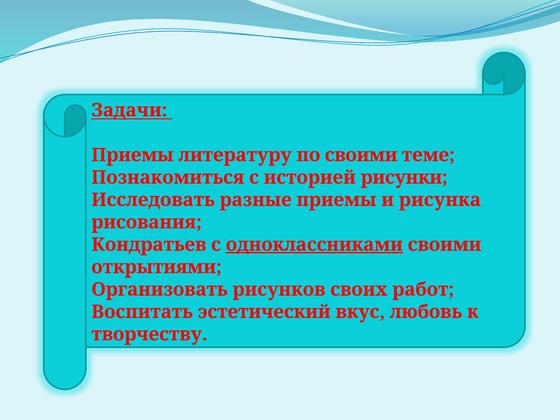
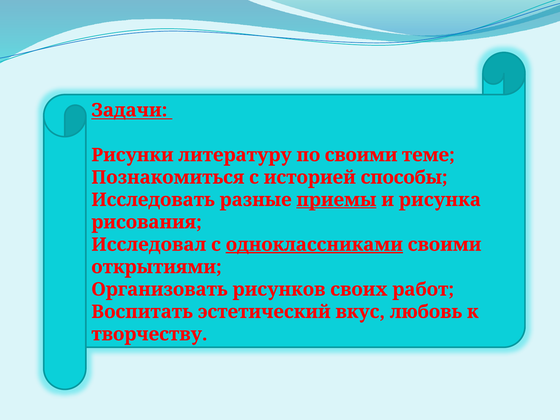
Приемы at (132, 155): Приемы -> Рисунки
рисунки: рисунки -> способы
приемы at (336, 200) underline: none -> present
Кондратьев: Кондратьев -> Исследовал
